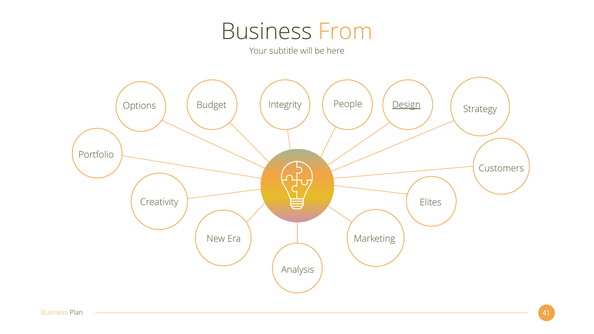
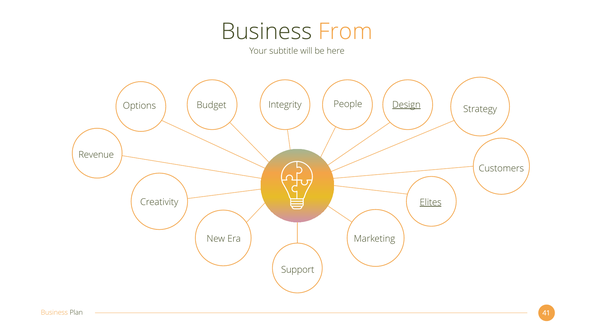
Portfolio: Portfolio -> Revenue
Elites underline: none -> present
Analysis: Analysis -> Support
